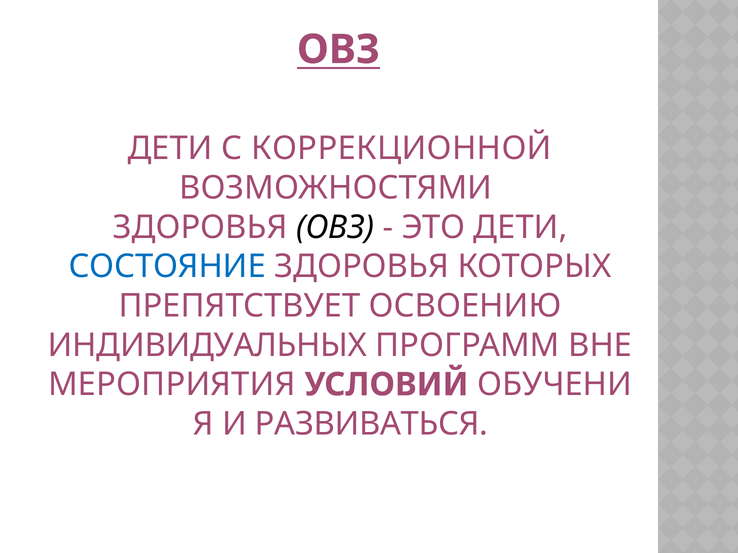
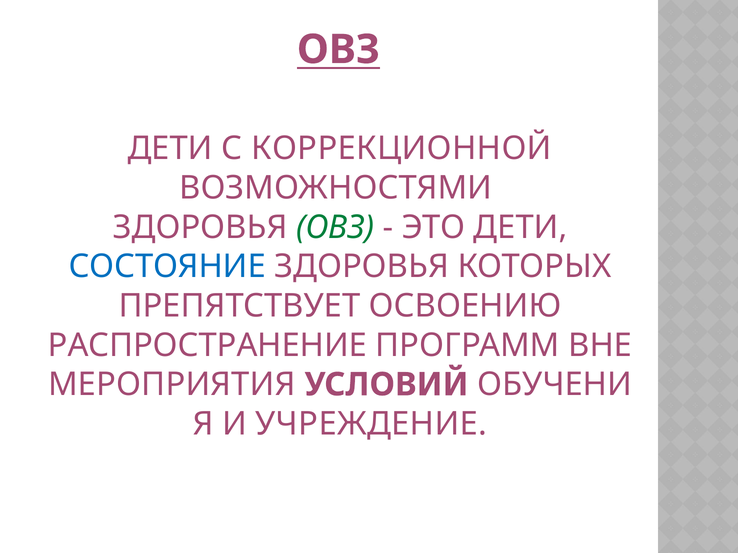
ОВЗ at (335, 227) colour: black -> green
ИНДИВИДУАЛЬНЫХ: ИНДИВИДУАЛЬНЫХ -> РАСПРОСТРАНЕНИЕ
РАЗВИВАТЬСЯ: РАЗВИВАТЬСЯ -> УЧРЕЖДЕНИЕ
